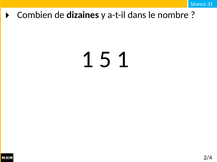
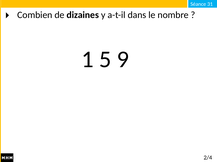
5 1: 1 -> 9
